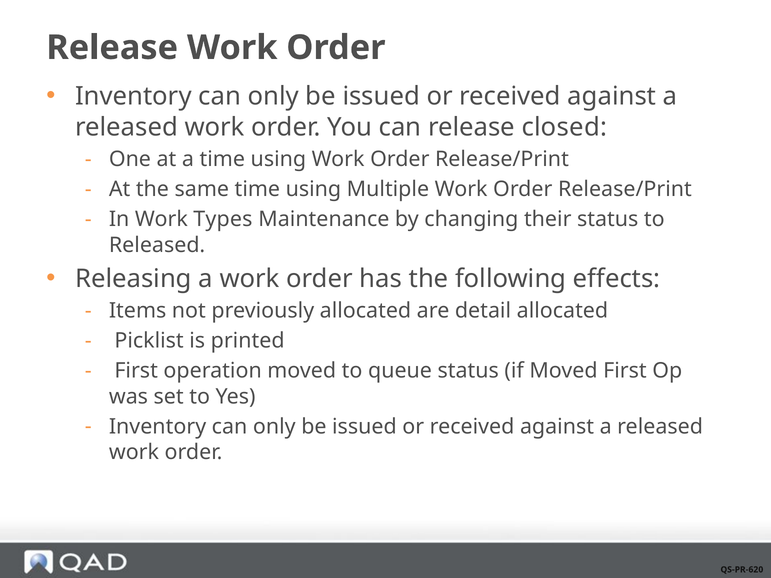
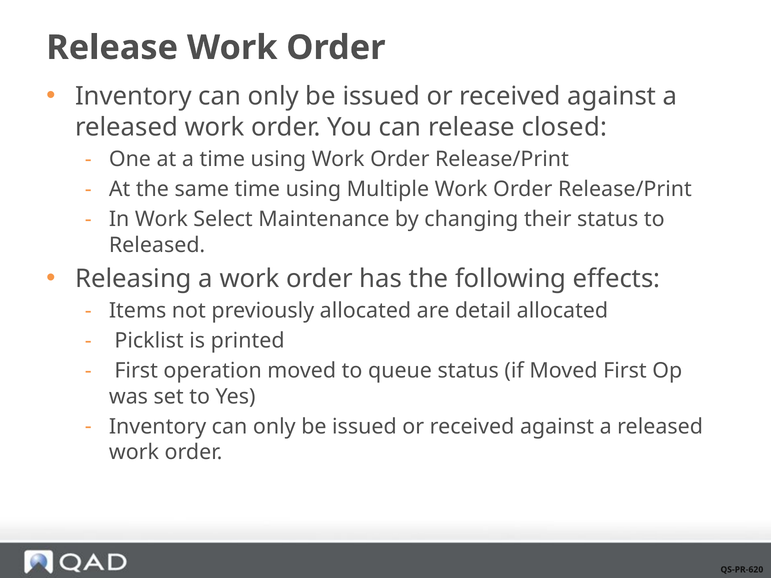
Types: Types -> Select
